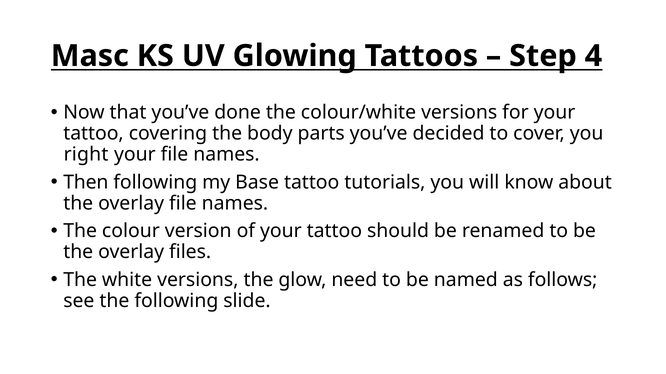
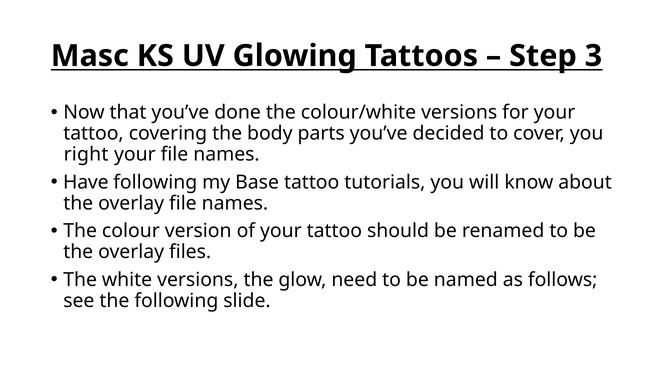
4: 4 -> 3
Then: Then -> Have
